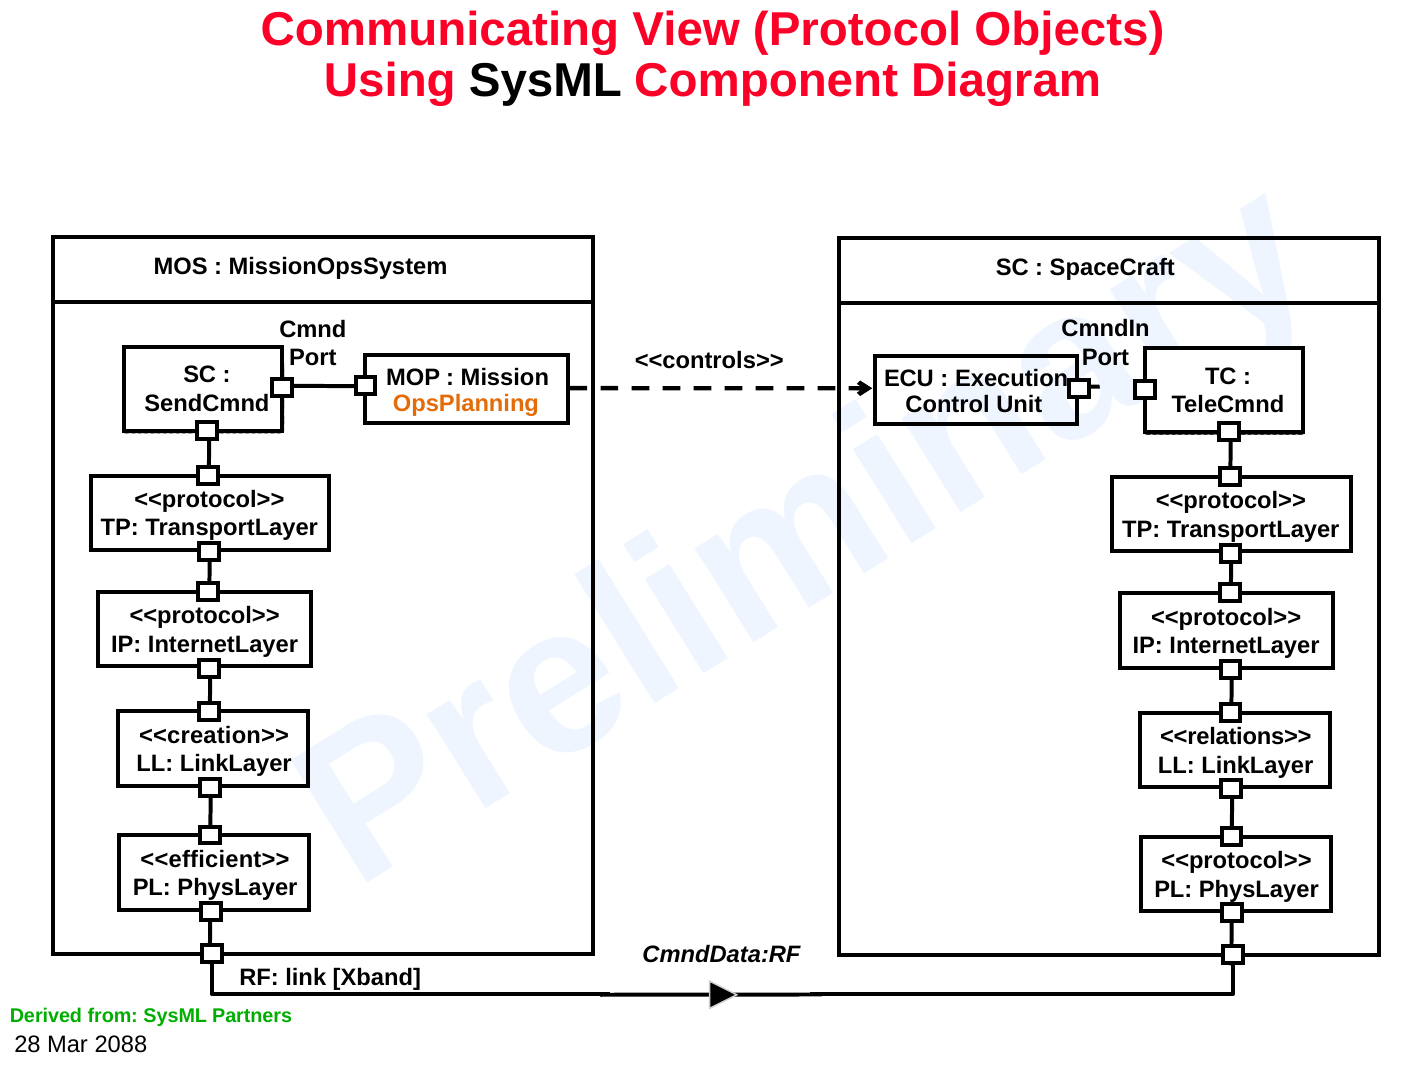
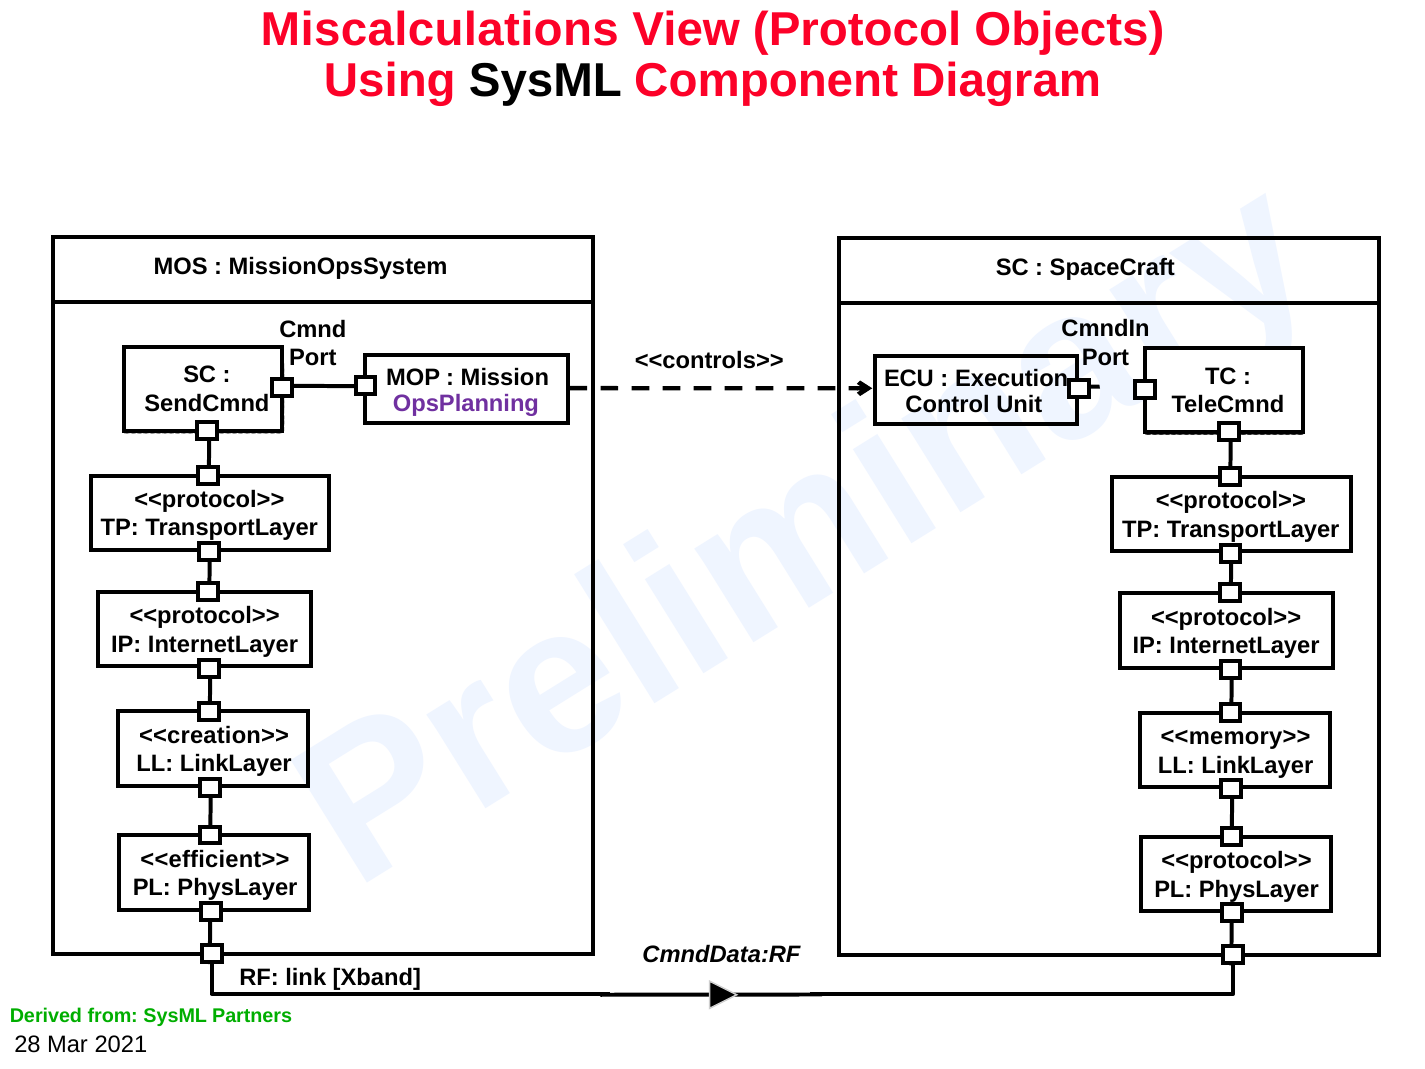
Communicating: Communicating -> Miscalculations
OpsPlanning colour: orange -> purple
<<relations>>: <<relations>> -> <<memory>>
2088: 2088 -> 2021
